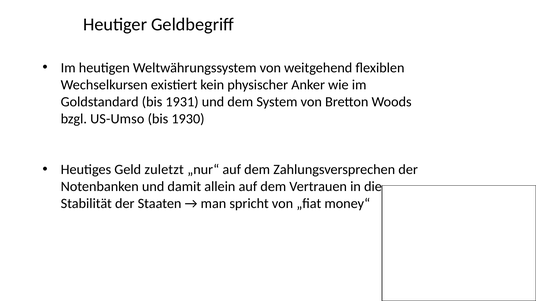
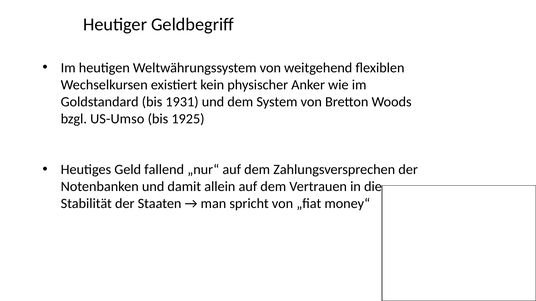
1930: 1930 -> 1925
zuletzt: zuletzt -> fallend
